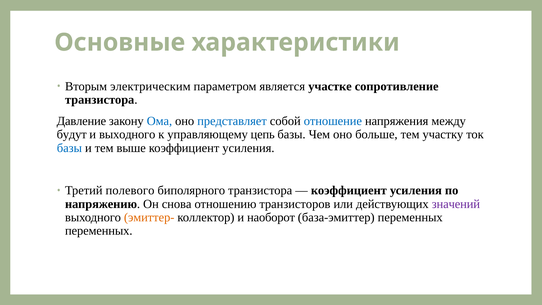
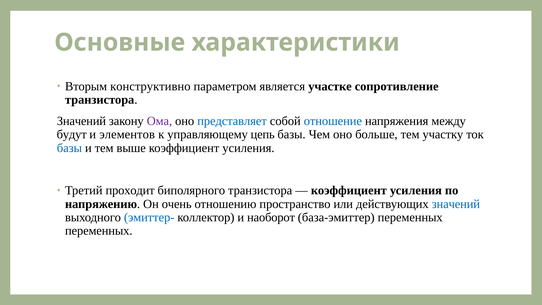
электрическим: электрическим -> конструктивно
Давление at (81, 121): Давление -> Значений
Ома colour: blue -> purple
и выходного: выходного -> элементов
полевого: полевого -> проходит
снова: снова -> очень
транзисторов: транзисторов -> пространство
значений at (456, 204) colour: purple -> blue
эмиттер- colour: orange -> blue
